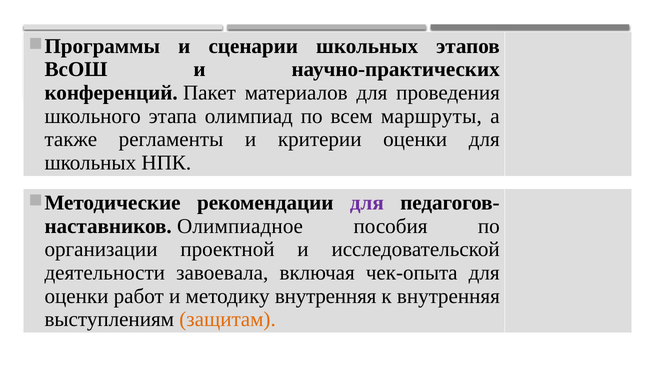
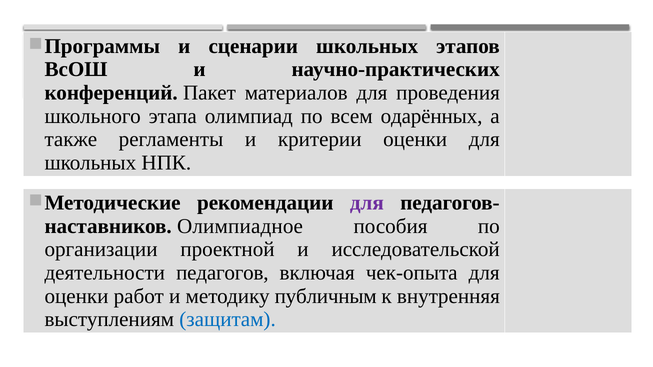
маршруты: маршруты -> одарённых
завоевала: завоевала -> педагогов
методику внутренняя: внутренняя -> публичным
защитам colour: orange -> blue
